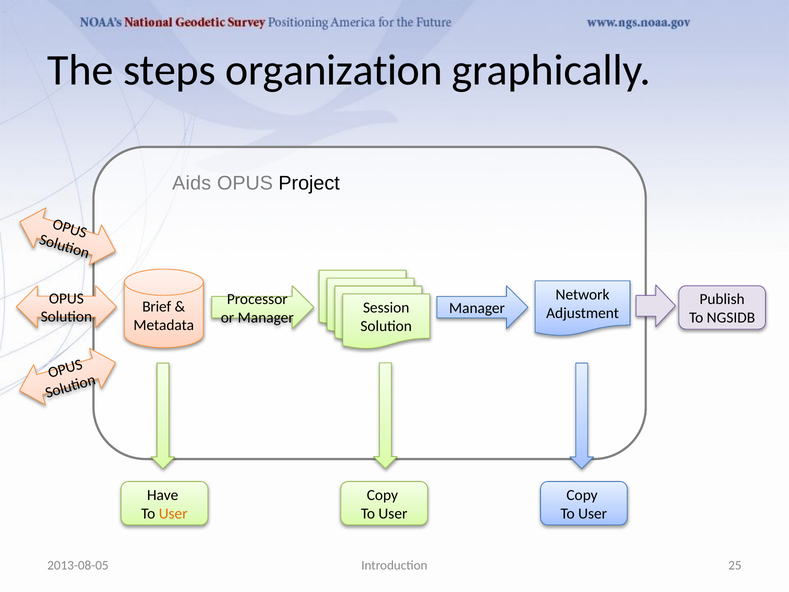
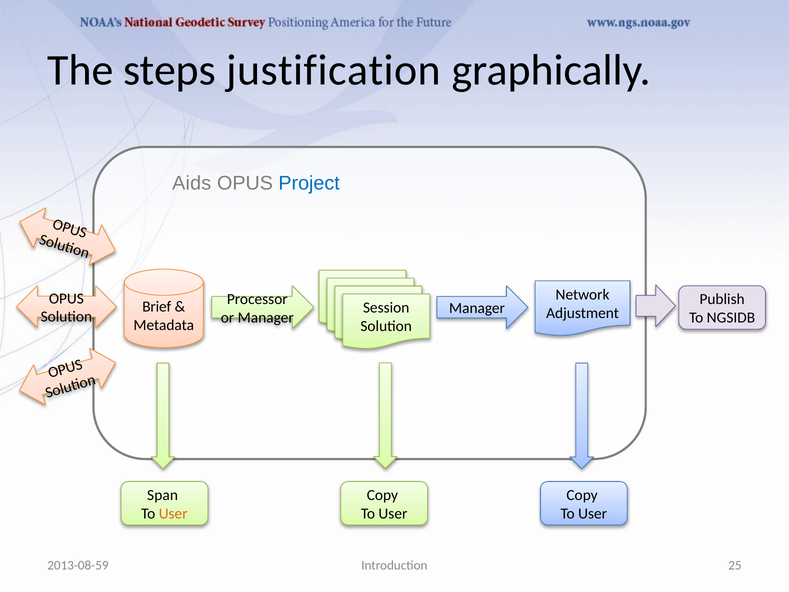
organization: organization -> justification
Project colour: black -> blue
Have: Have -> Span
2013-08-05: 2013-08-05 -> 2013-08-59
